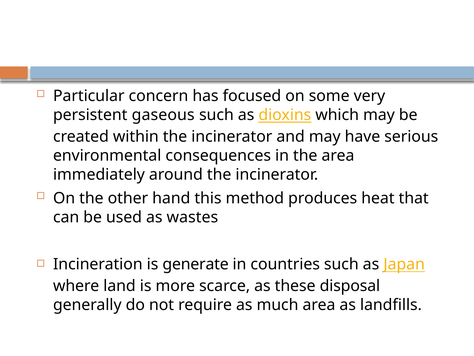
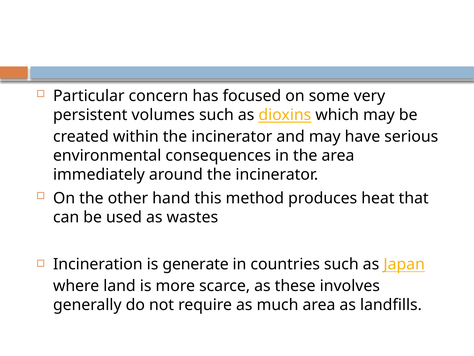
gaseous: gaseous -> volumes
disposal: disposal -> involves
